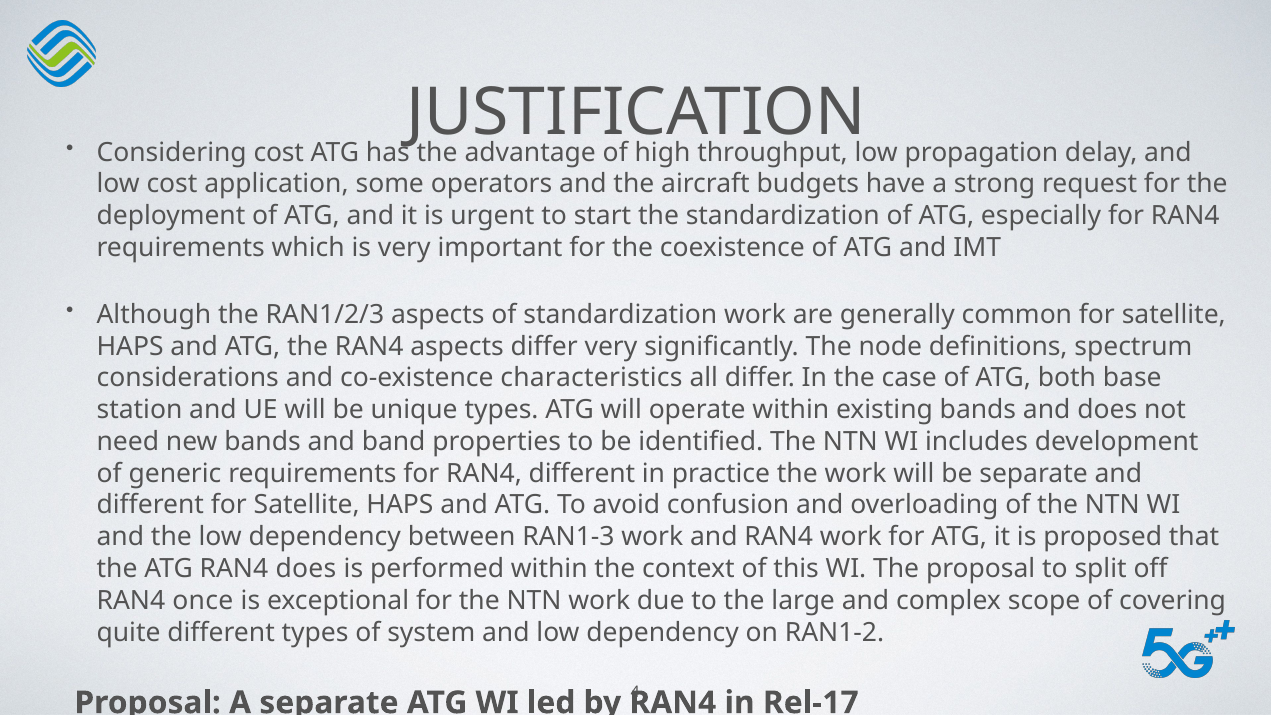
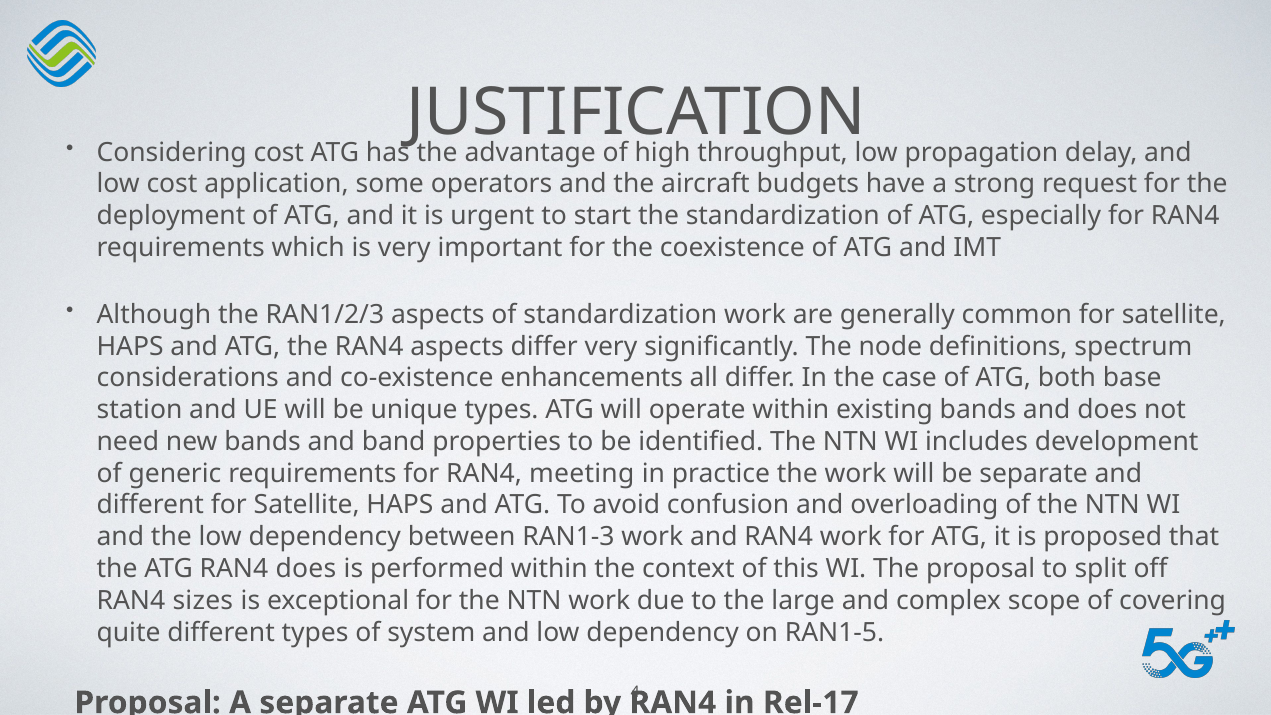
characteristics: characteristics -> enhancements
RAN4 different: different -> meeting
once: once -> sizes
RAN1-2: RAN1-2 -> RAN1-5
